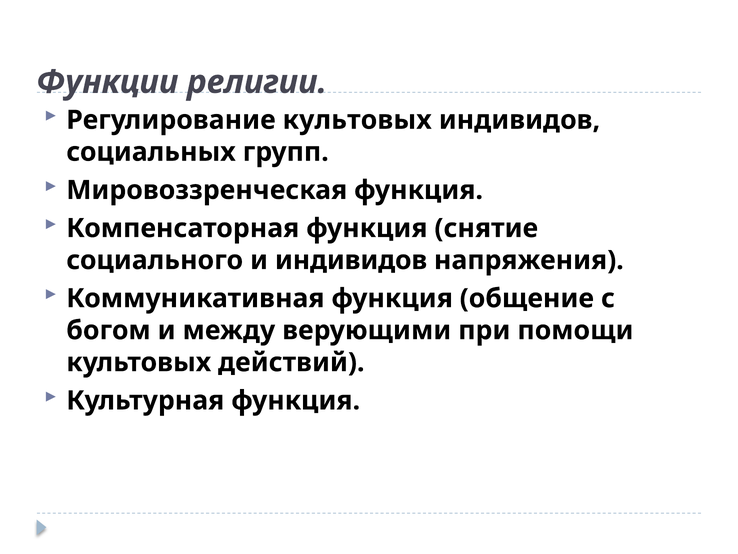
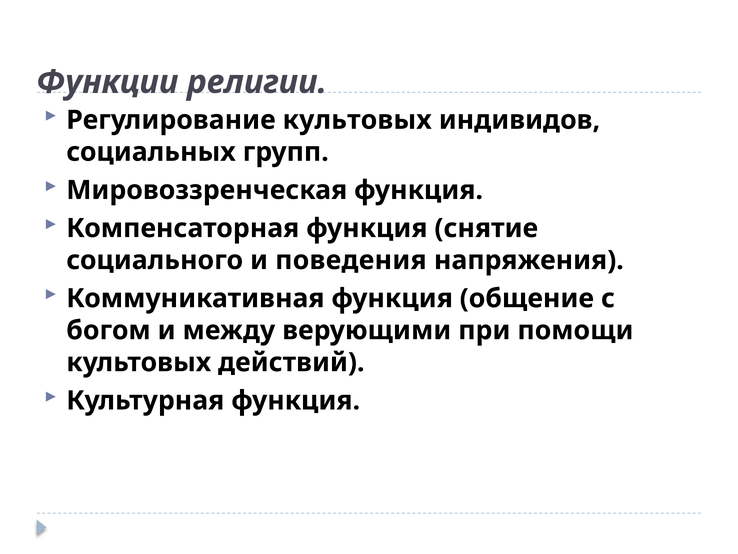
и индивидов: индивидов -> поведения
